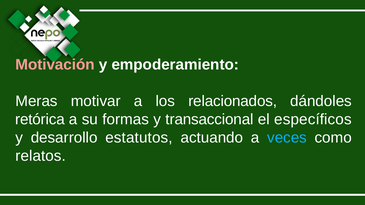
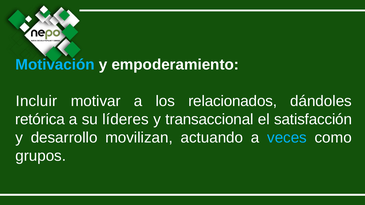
Motivación colour: pink -> light blue
Meras: Meras -> Incluir
formas: formas -> líderes
específicos: específicos -> satisfacción
estatutos: estatutos -> movilizan
relatos: relatos -> grupos
